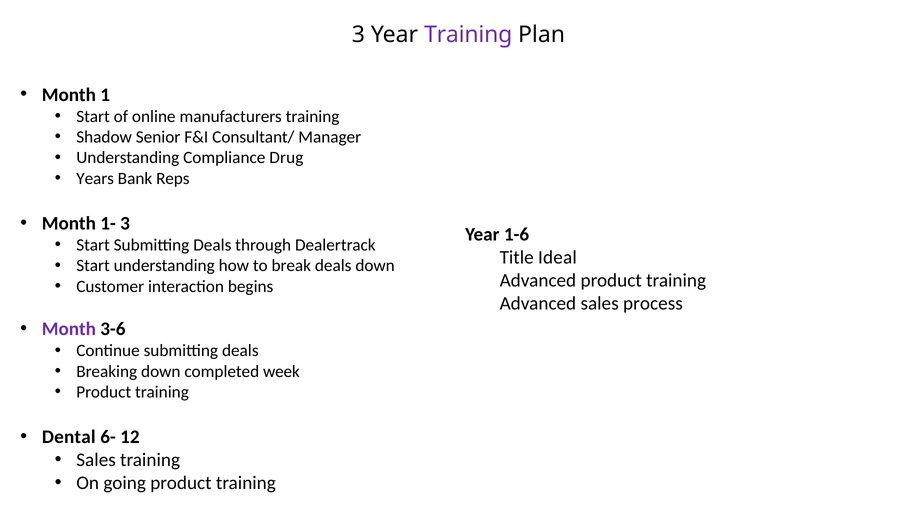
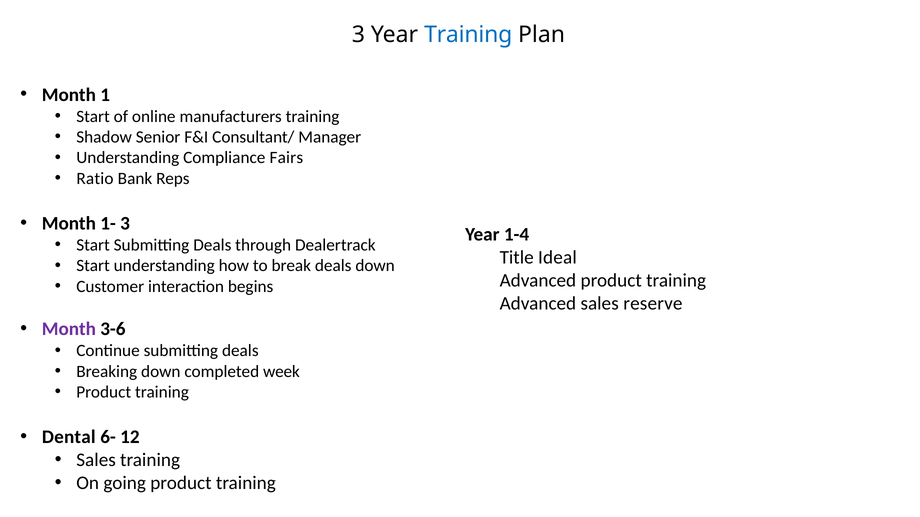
Training at (468, 35) colour: purple -> blue
Drug: Drug -> Fairs
Years: Years -> Ratio
1-6: 1-6 -> 1-4
process: process -> reserve
